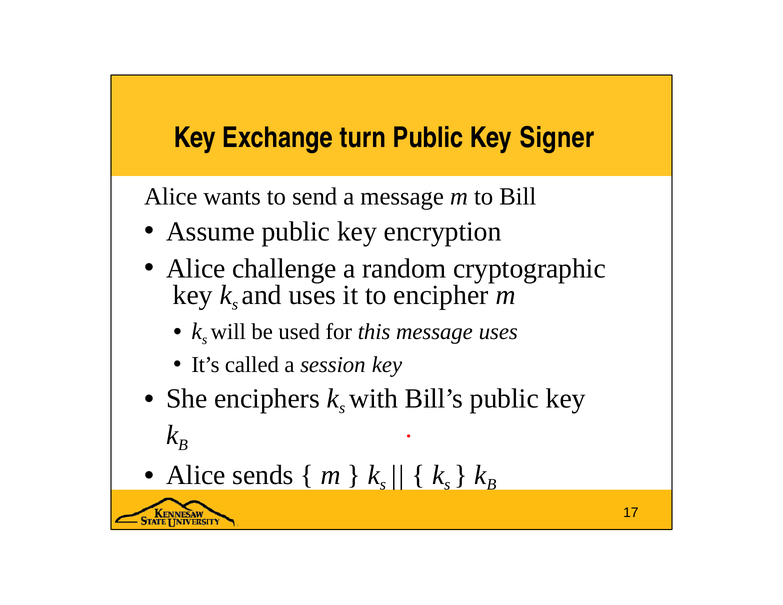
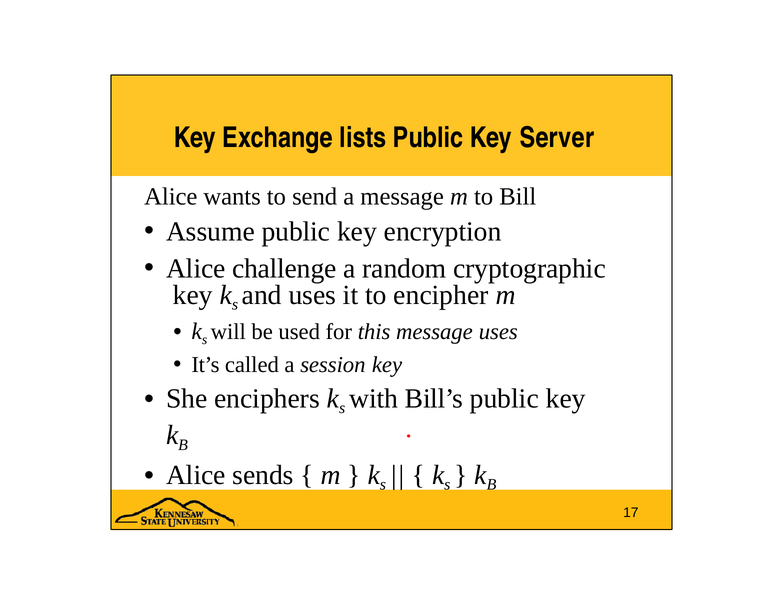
turn: turn -> lists
Signer: Signer -> Server
